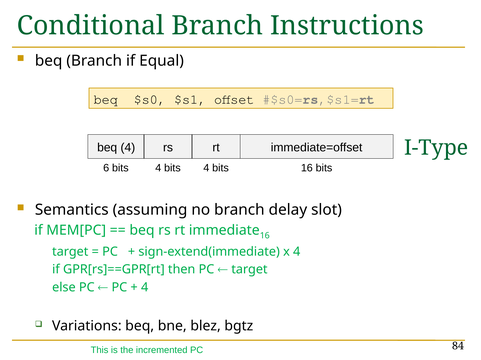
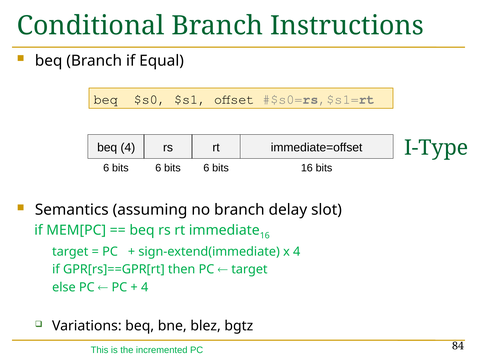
4 at (158, 168): 4 -> 6
4 at (206, 168): 4 -> 6
